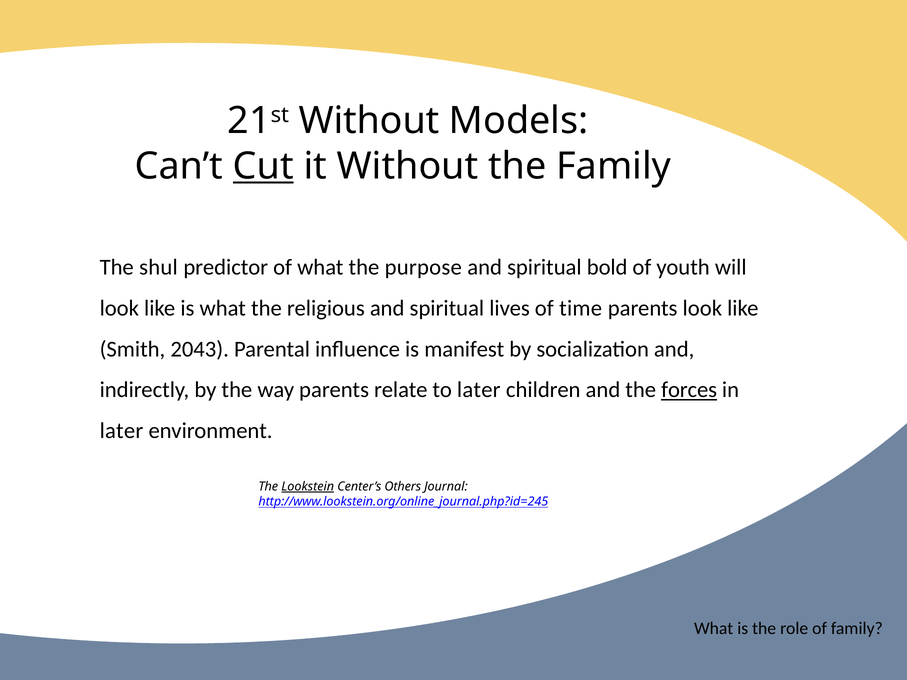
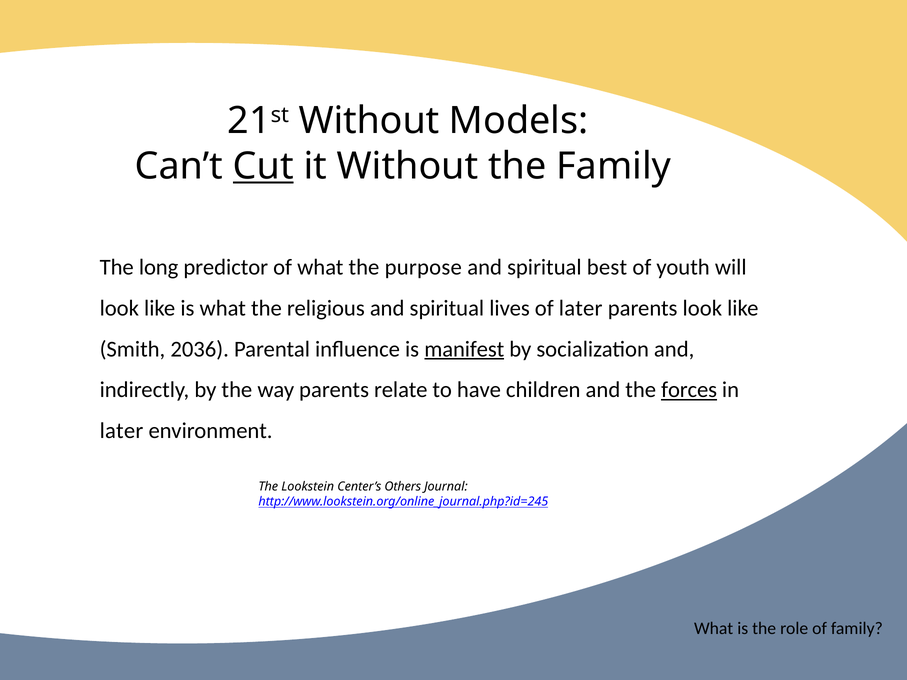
shul: shul -> long
bold: bold -> best
of time: time -> later
2043: 2043 -> 2036
manifest underline: none -> present
to later: later -> have
Lookstein underline: present -> none
